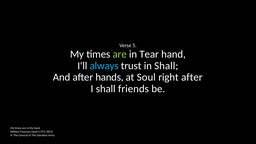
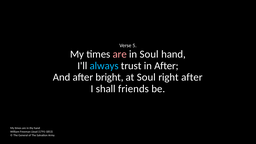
are at (120, 54) colour: light green -> pink
in Tear: Tear -> Soul
in Shall: Shall -> After
hands: hands -> bright
